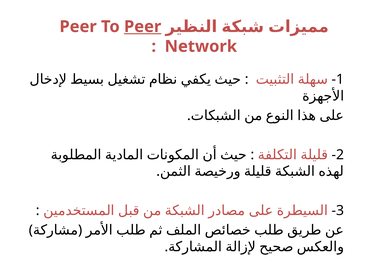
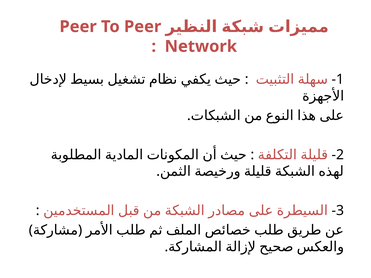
Peer at (143, 27) underline: present -> none
